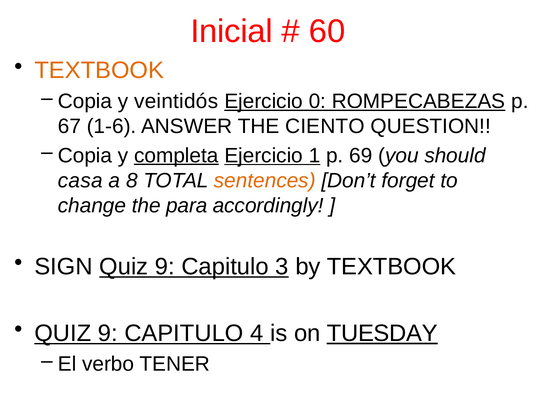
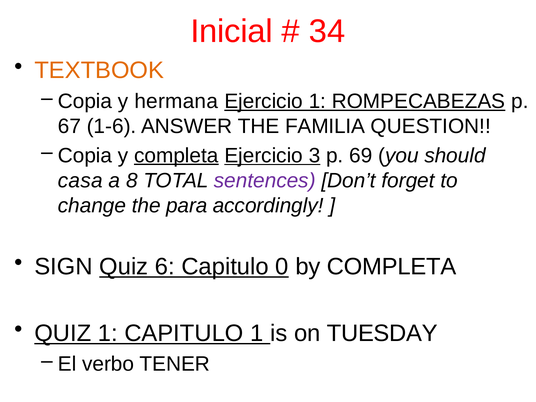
60: 60 -> 34
veintidós: veintidós -> hermana
Ejercicio 0: 0 -> 1
CIENTO: CIENTO -> FAMILIA
1: 1 -> 3
sentences colour: orange -> purple
SIGN Quiz 9: 9 -> 6
3: 3 -> 0
by TEXTBOOK: TEXTBOOK -> COMPLETA
9 at (108, 333): 9 -> 1
CAPITULO 4: 4 -> 1
TUESDAY underline: present -> none
